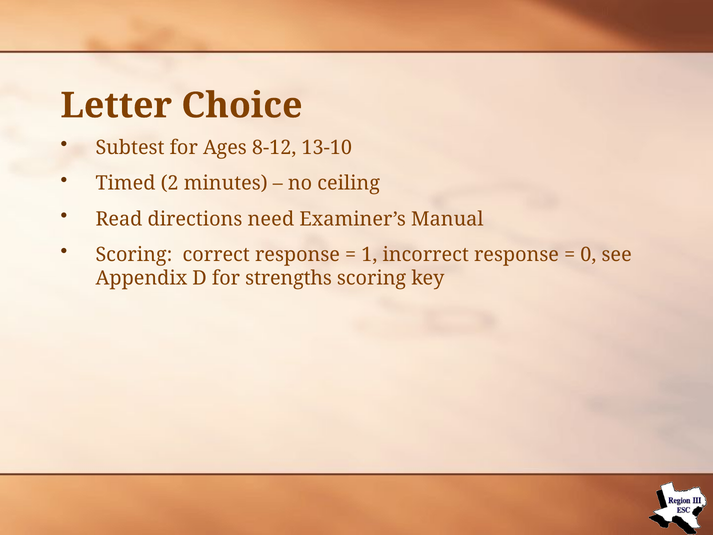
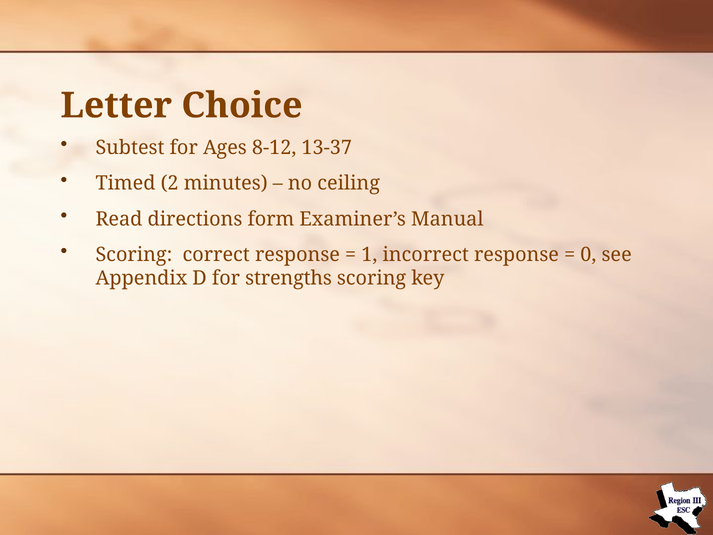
13-10: 13-10 -> 13-37
need: need -> form
